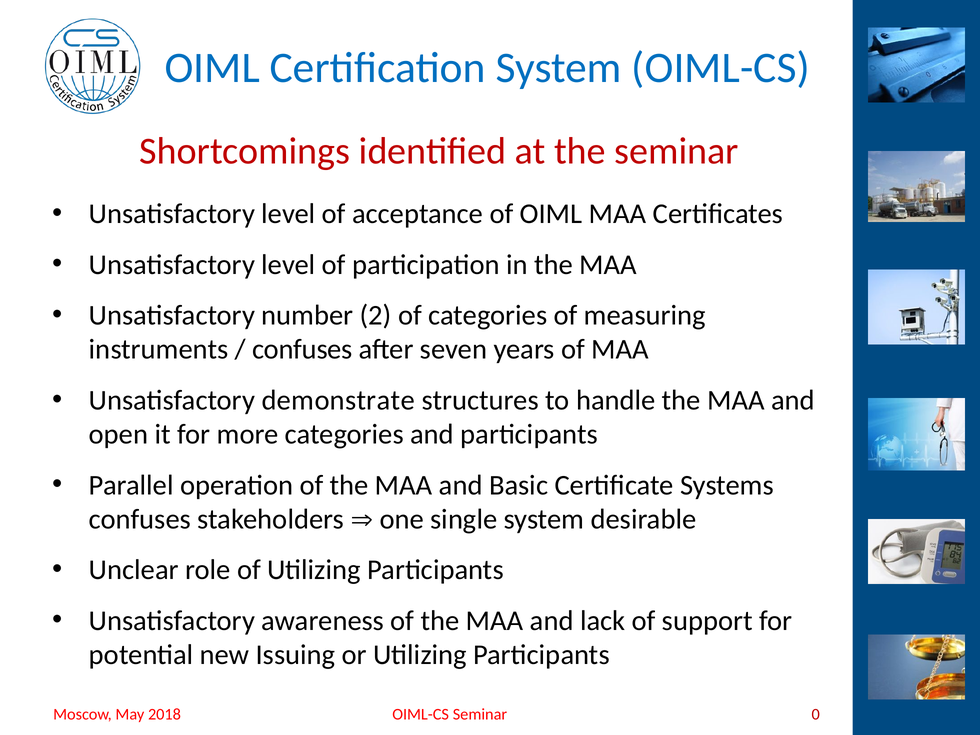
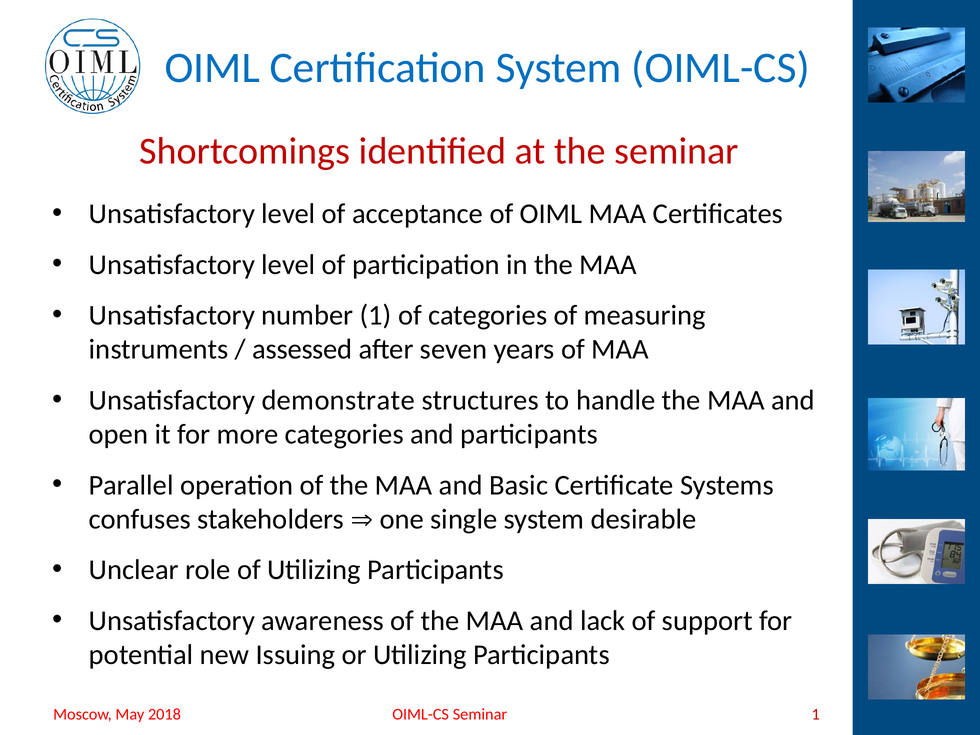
number 2: 2 -> 1
confuses at (302, 350): confuses -> assessed
0 at (816, 715): 0 -> 1
